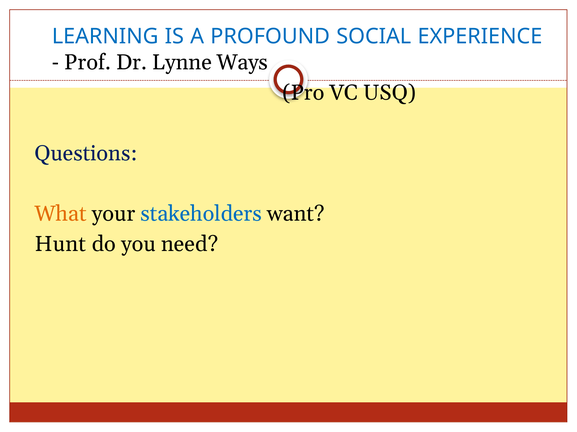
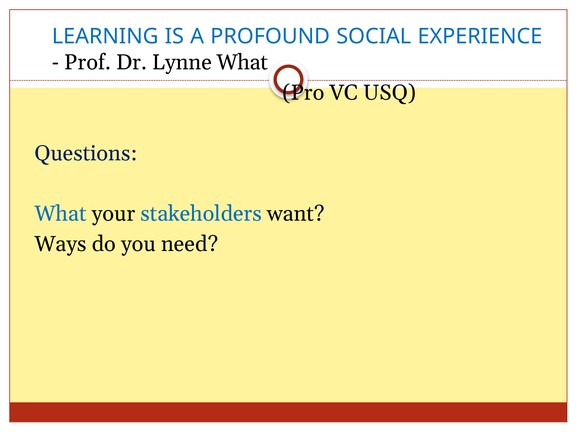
Lynne Ways: Ways -> What
What at (61, 214) colour: orange -> blue
Hunt: Hunt -> Ways
